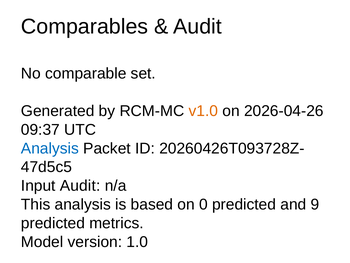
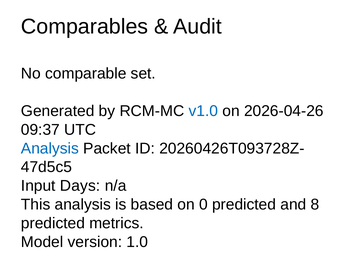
v1.0 colour: orange -> blue
Input Audit: Audit -> Days
9: 9 -> 8
